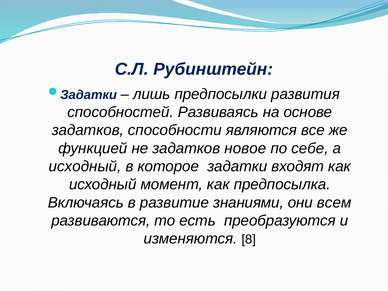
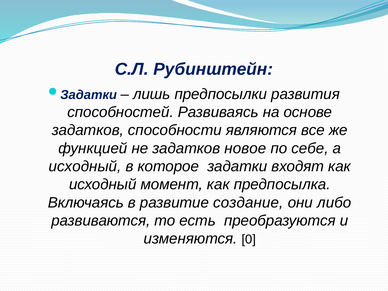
знаниями: знаниями -> создание
всем: всем -> либо
8: 8 -> 0
